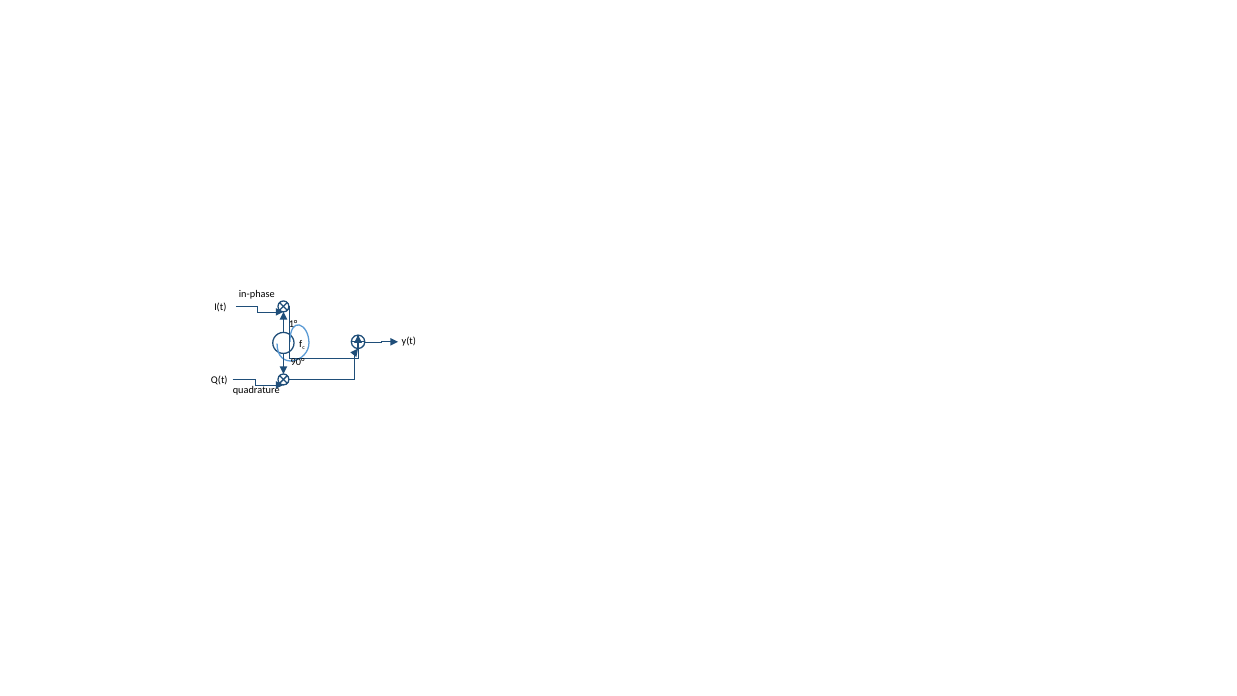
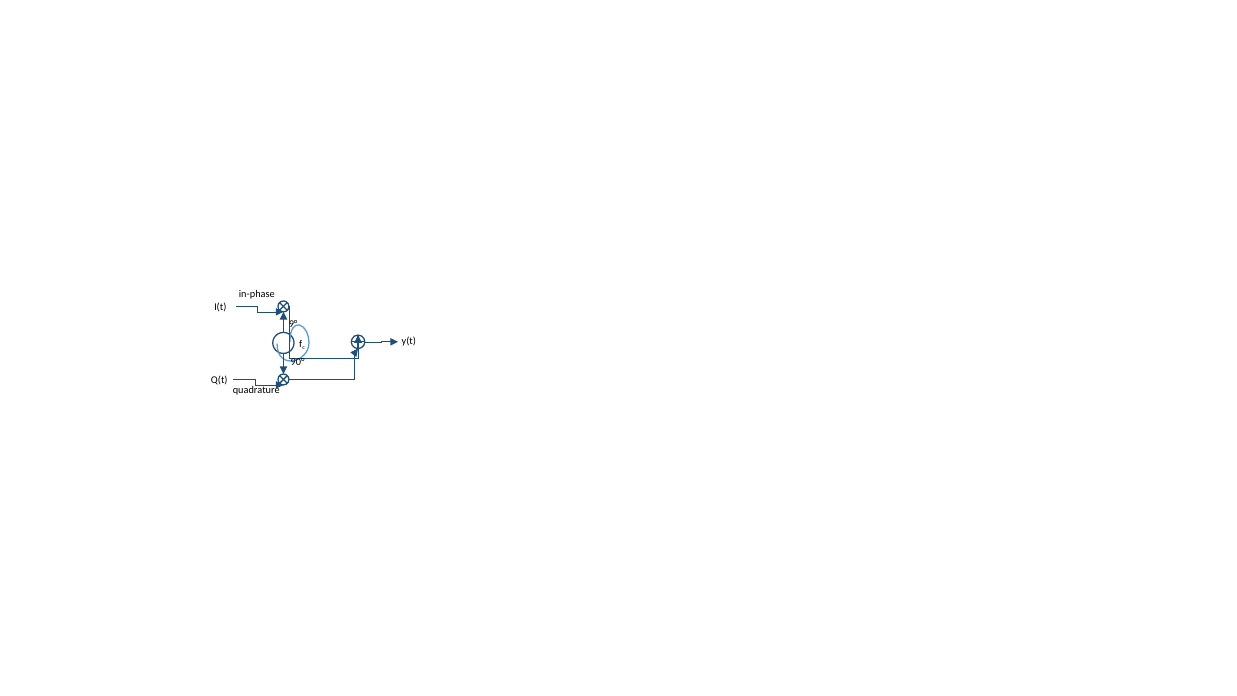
1°: 1° -> 9°
